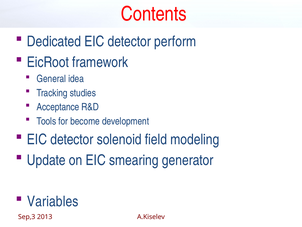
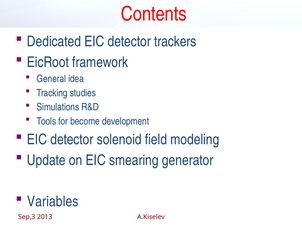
perform: perform -> trackers
Acceptance: Acceptance -> Simulations
